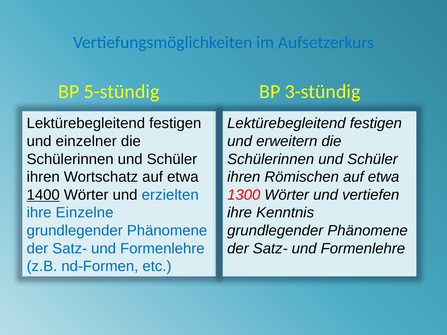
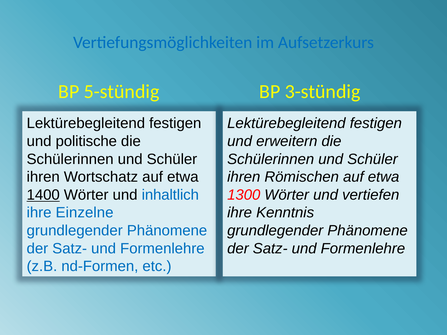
einzelner: einzelner -> politische
erzielten: erzielten -> inhaltlich
